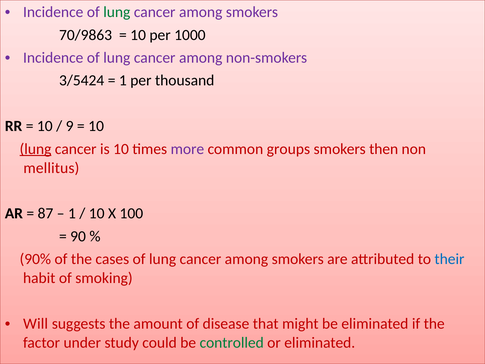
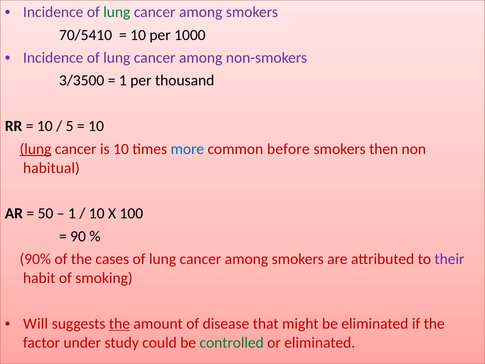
70/9863: 70/9863 -> 70/5410
3/5424: 3/5424 -> 3/3500
9: 9 -> 5
more colour: purple -> blue
groups: groups -> before
mellitus: mellitus -> habitual
87: 87 -> 50
their colour: blue -> purple
the at (119, 323) underline: none -> present
